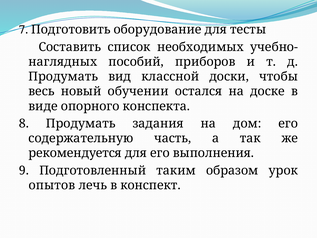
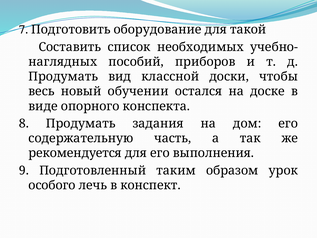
тесты: тесты -> такой
опытов: опытов -> особого
